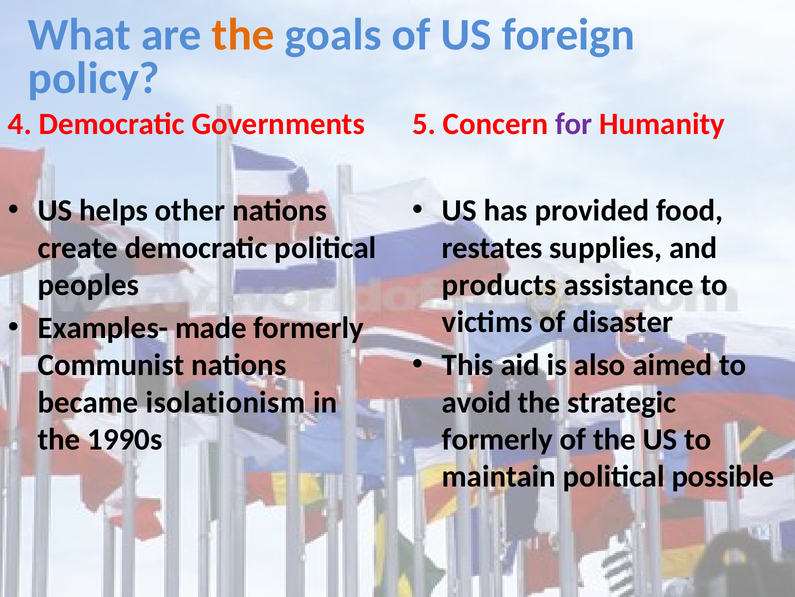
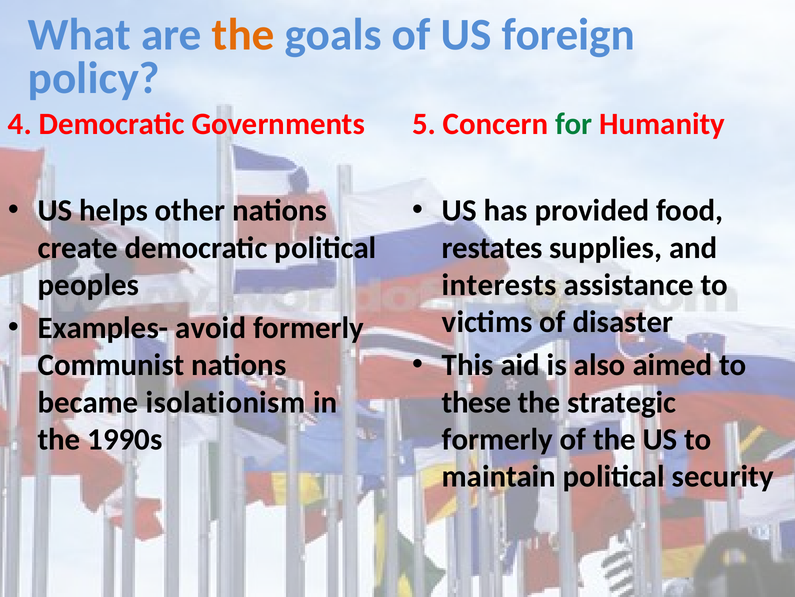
for colour: purple -> green
products: products -> interests
made: made -> avoid
avoid: avoid -> these
possible: possible -> security
